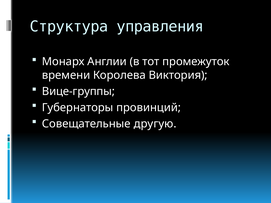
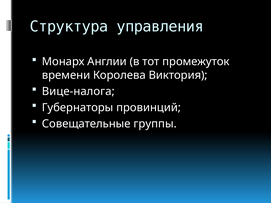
Вице-группы: Вице-группы -> Вице-налога
другую: другую -> группы
